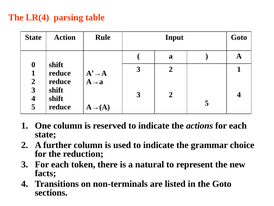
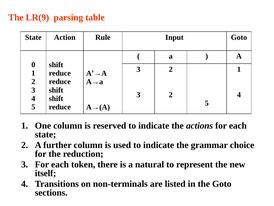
LR(4: LR(4 -> LR(9
facts: facts -> itself
